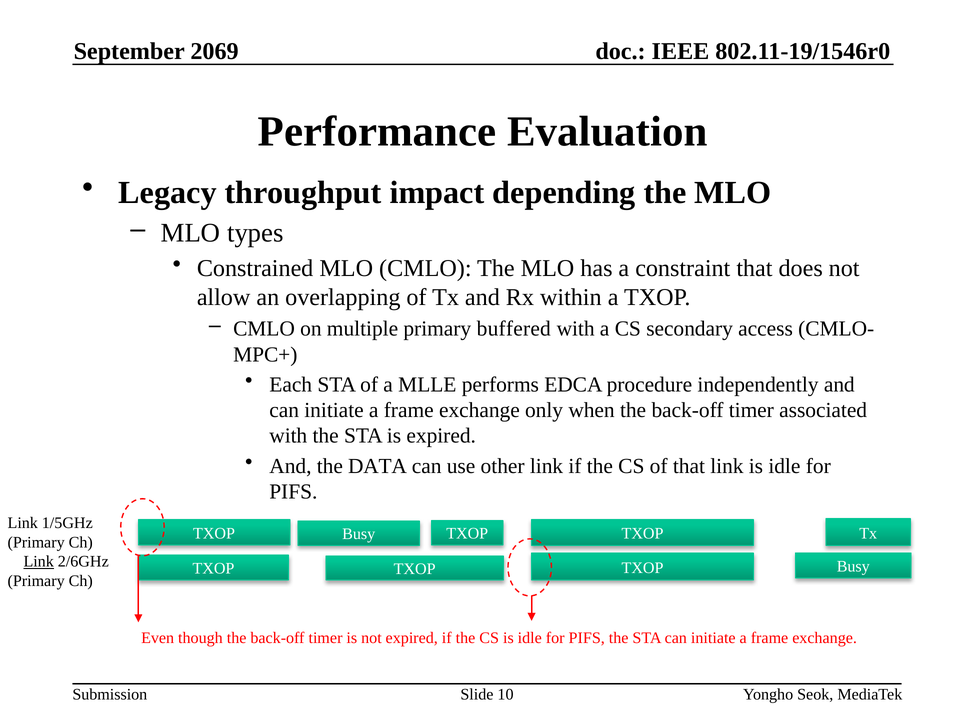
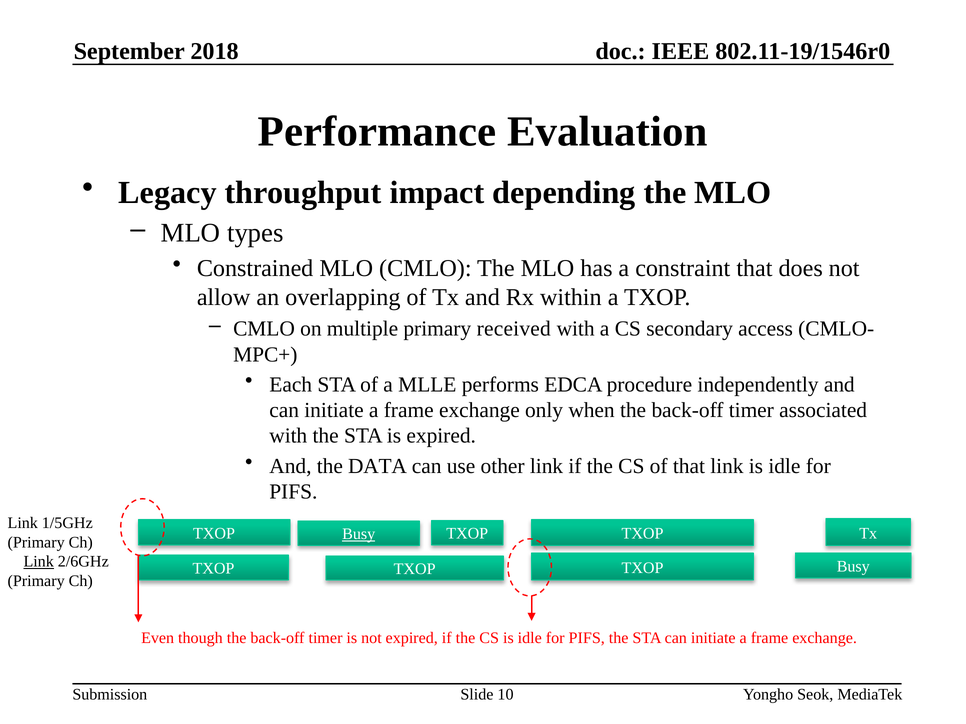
2069: 2069 -> 2018
buffered: buffered -> received
Busy at (359, 535) underline: none -> present
